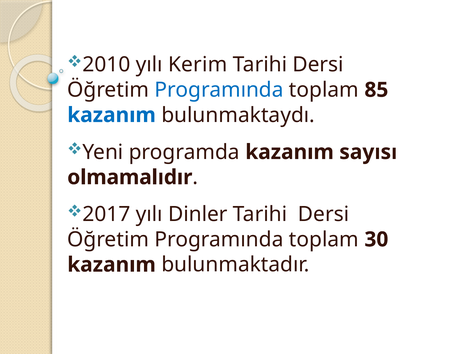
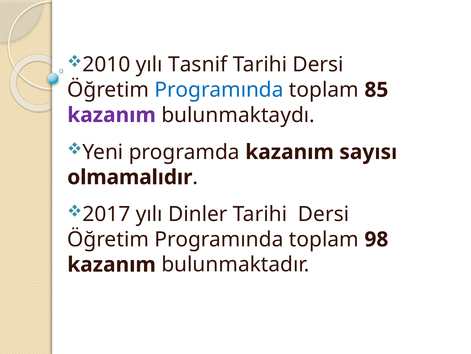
Kerim: Kerim -> Tasnif
kazanım at (112, 115) colour: blue -> purple
30: 30 -> 98
